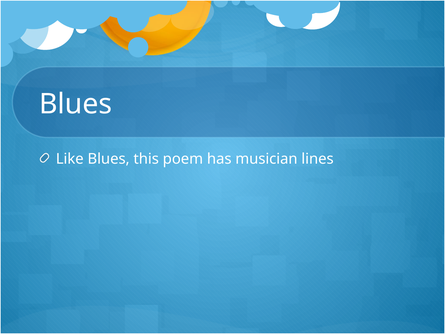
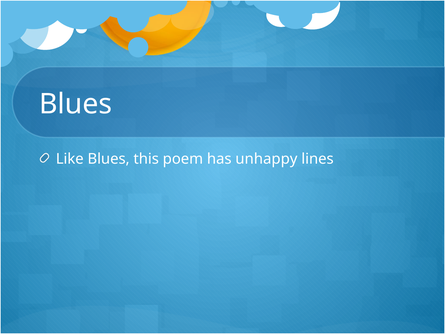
musician: musician -> unhappy
